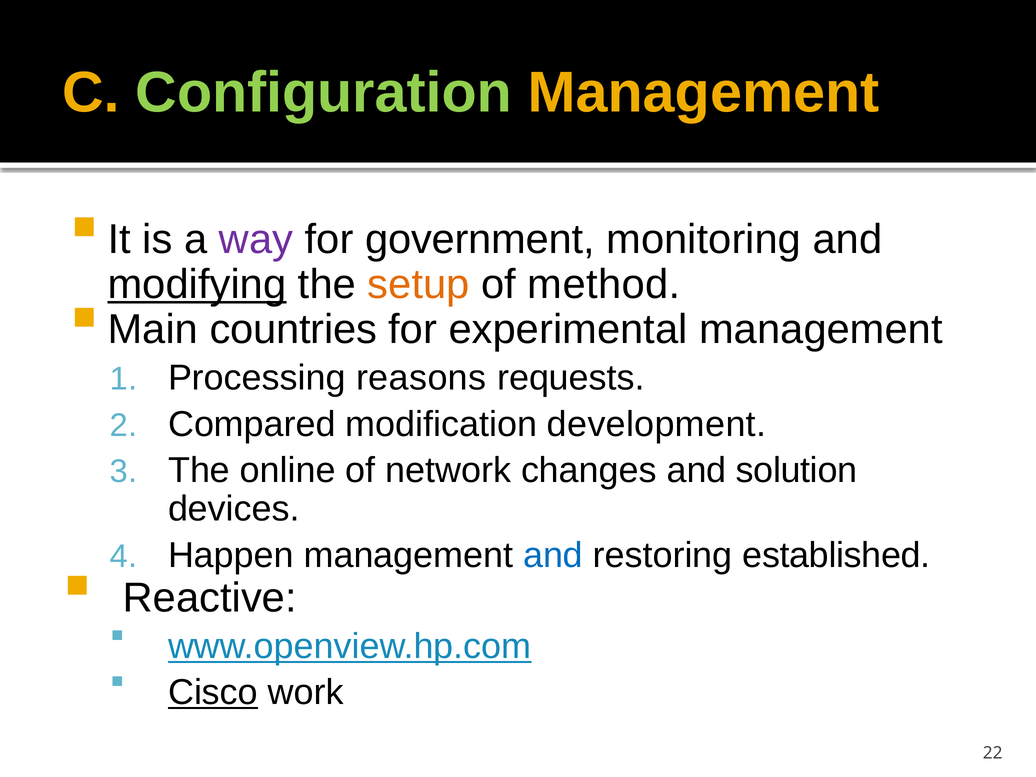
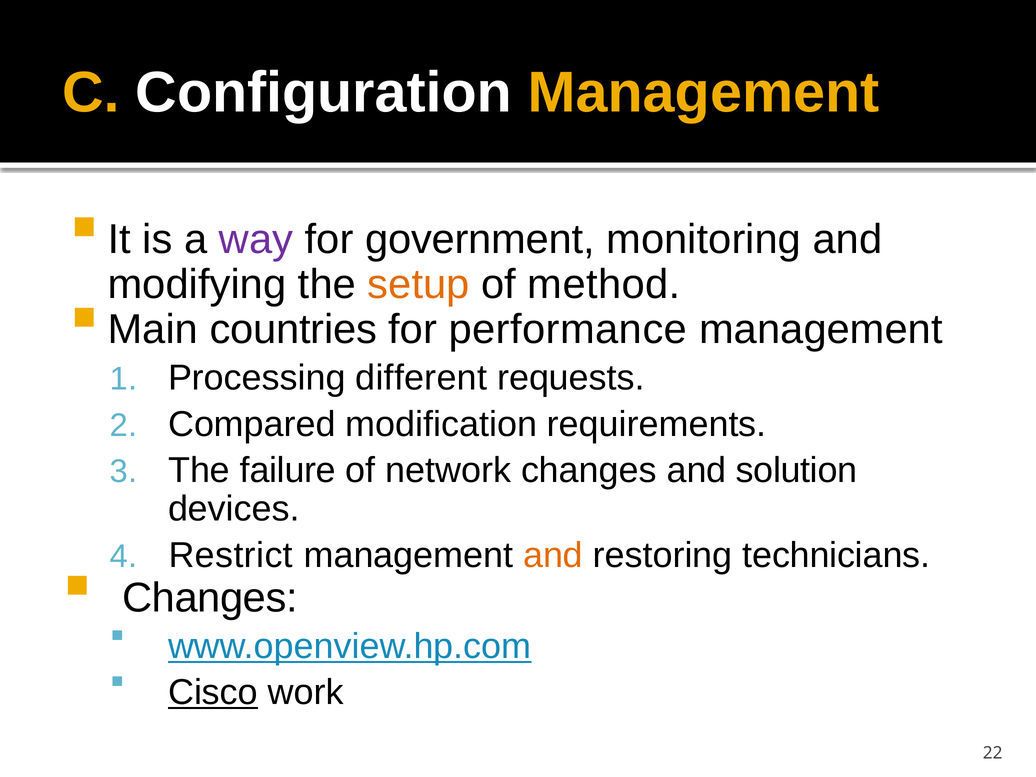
Configuration colour: light green -> white
modifying underline: present -> none
experimental: experimental -> performance
reasons: reasons -> different
development: development -> requirements
online: online -> failure
Happen: Happen -> Restrict
and at (553, 555) colour: blue -> orange
established: established -> technicians
Reactive at (210, 598): Reactive -> Changes
